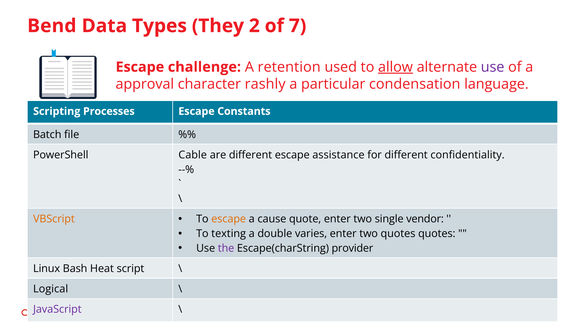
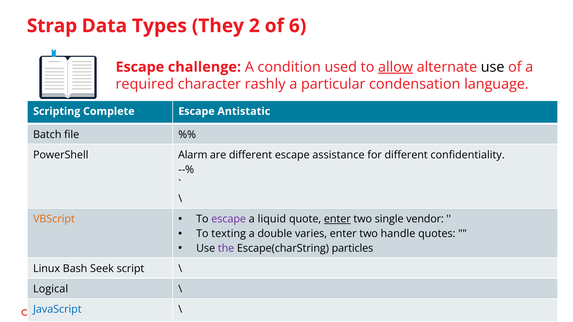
Bend: Bend -> Strap
7: 7 -> 6
retention: retention -> condition
use at (493, 67) colour: purple -> black
approval: approval -> required
Processes: Processes -> Complete
Constants: Constants -> Antistatic
Cable: Cable -> Alarm
escape at (229, 219) colour: orange -> purple
cause: cause -> liquid
enter at (337, 219) underline: none -> present
two quotes: quotes -> handle
provider: provider -> particles
Heat: Heat -> Seek
JavaScript colour: purple -> blue
